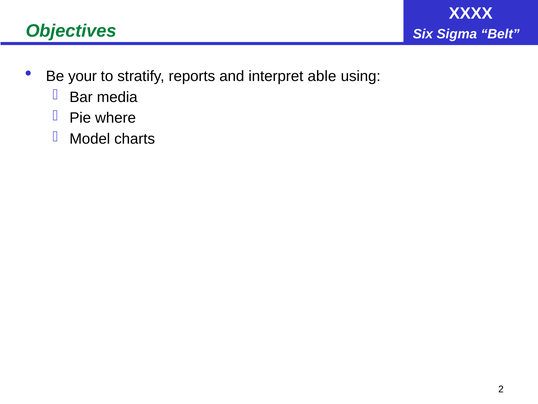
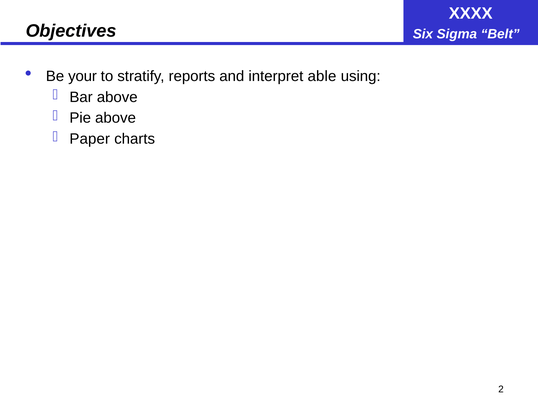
Objectives colour: green -> black
Bar media: media -> above
Pie where: where -> above
Model: Model -> Paper
